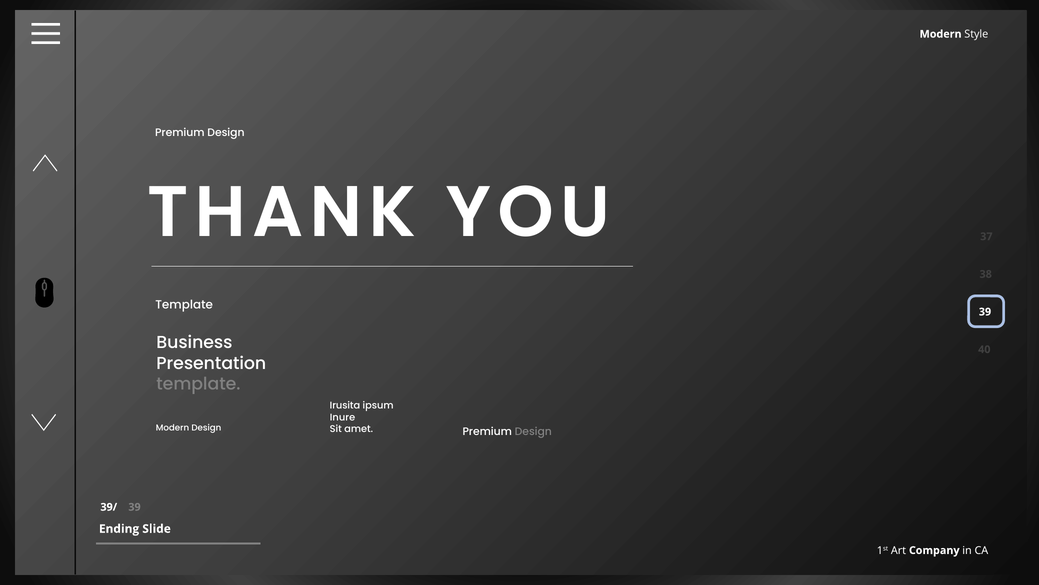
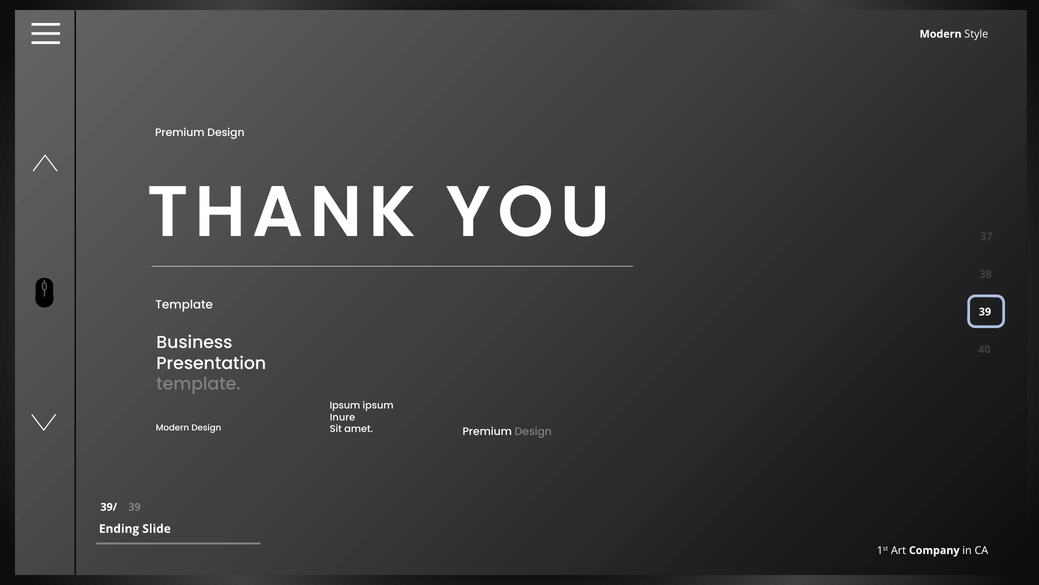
Irusita at (345, 405): Irusita -> Ipsum
